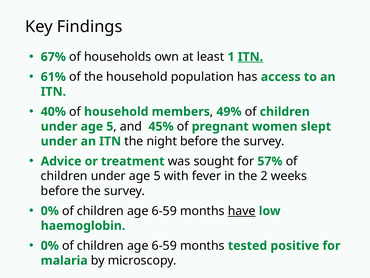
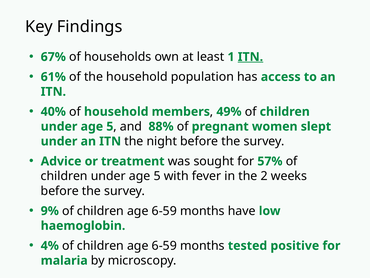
45%: 45% -> 88%
0% at (50, 211): 0% -> 9%
have underline: present -> none
0% at (50, 245): 0% -> 4%
